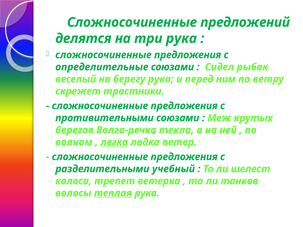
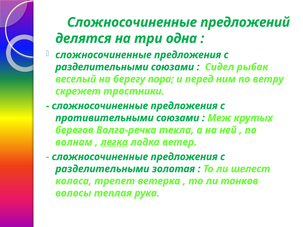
три рука: рука -> одна
определительные at (102, 67): определительные -> разделительными
берегу рука: рука -> пора
учебный: учебный -> золотая
теплая underline: present -> none
